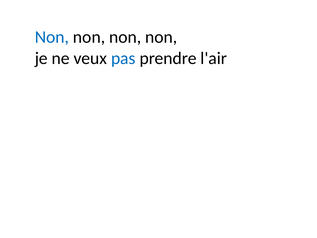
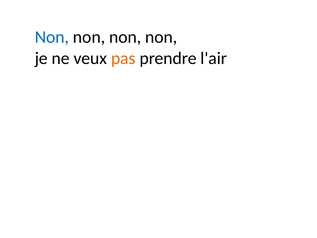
pas colour: blue -> orange
